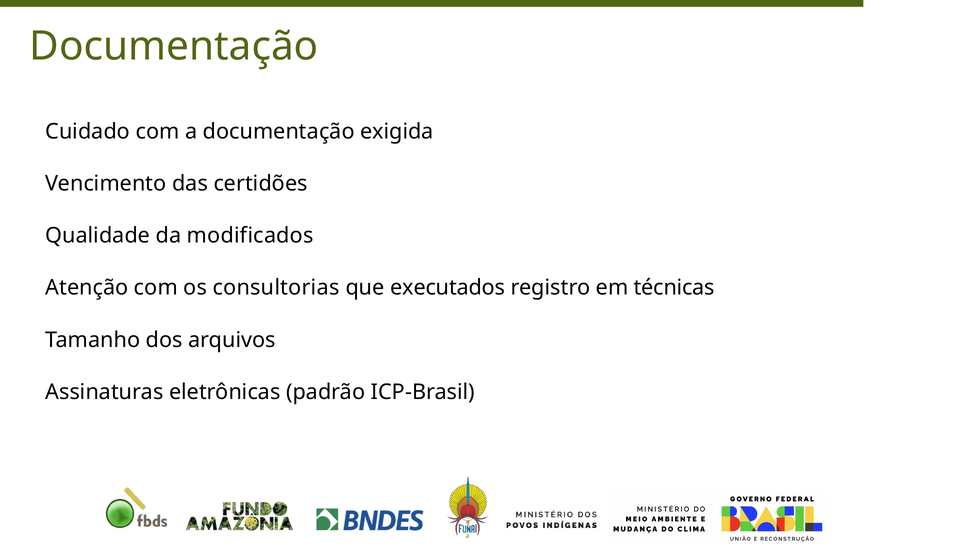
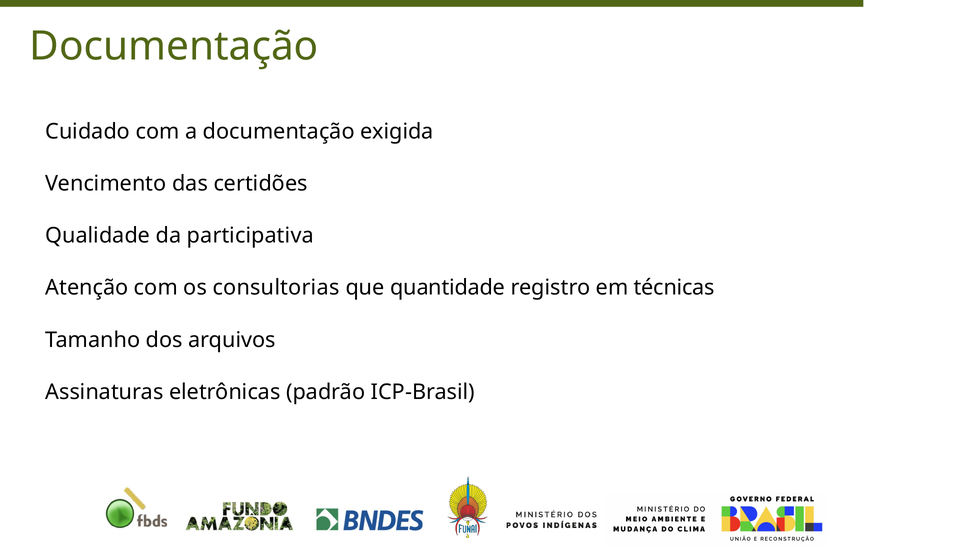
modificados: modificados -> participativa
executados: executados -> quantidade
